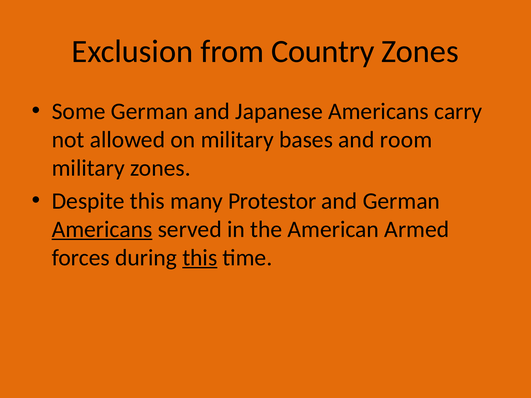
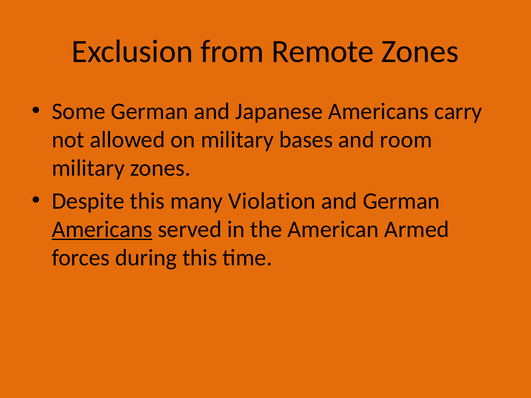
Country: Country -> Remote
Protestor: Protestor -> Violation
this at (200, 258) underline: present -> none
